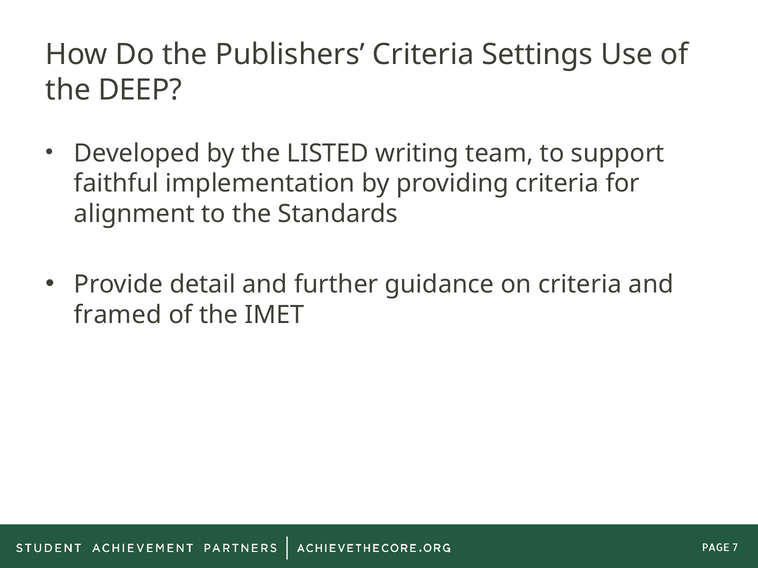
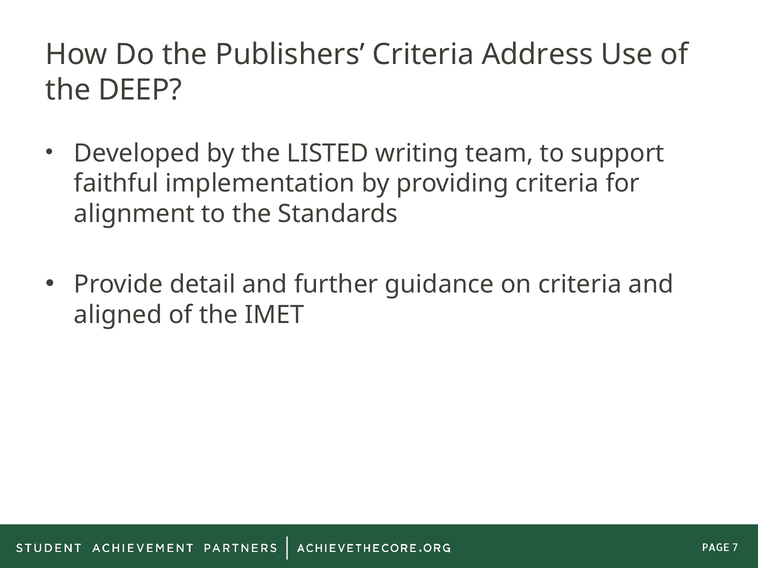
Settings: Settings -> Address
framed: framed -> aligned
